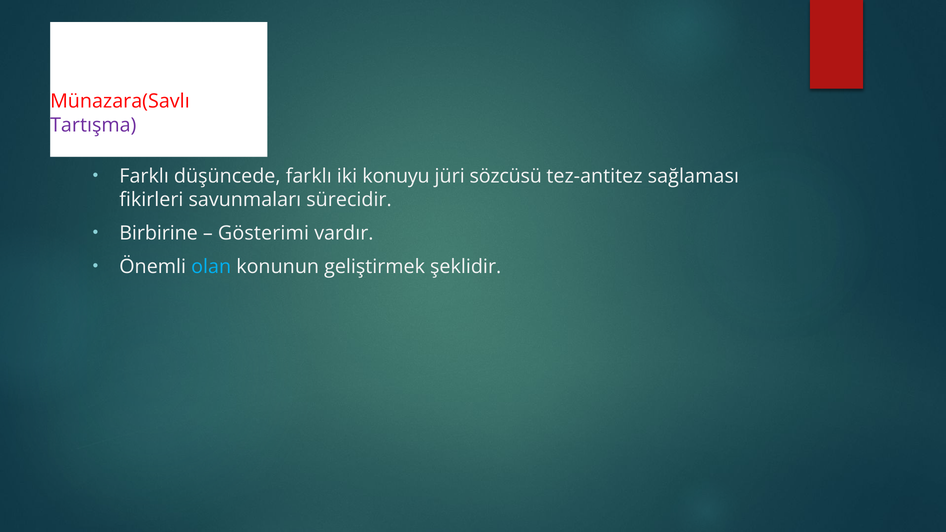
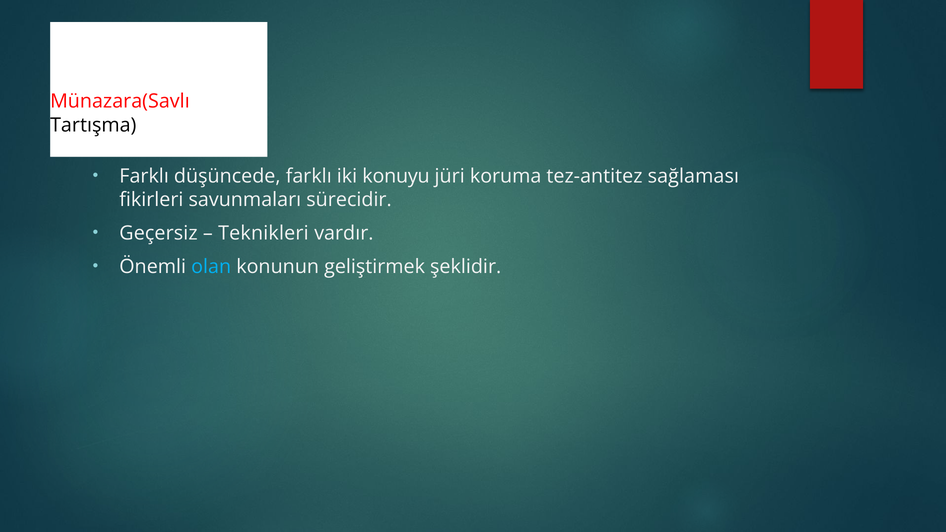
Tartışma colour: purple -> black
sözcüsü: sözcüsü -> koruma
Birbirine: Birbirine -> Geçersiz
Gösterimi: Gösterimi -> Teknikleri
